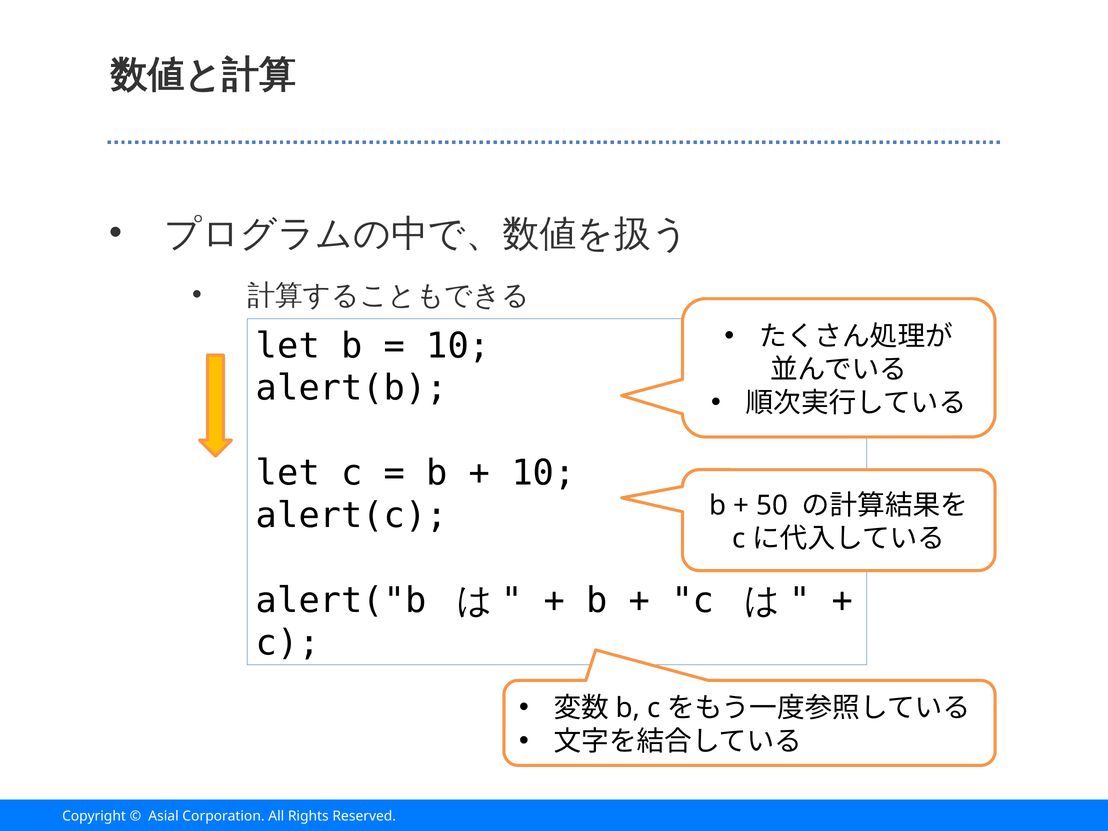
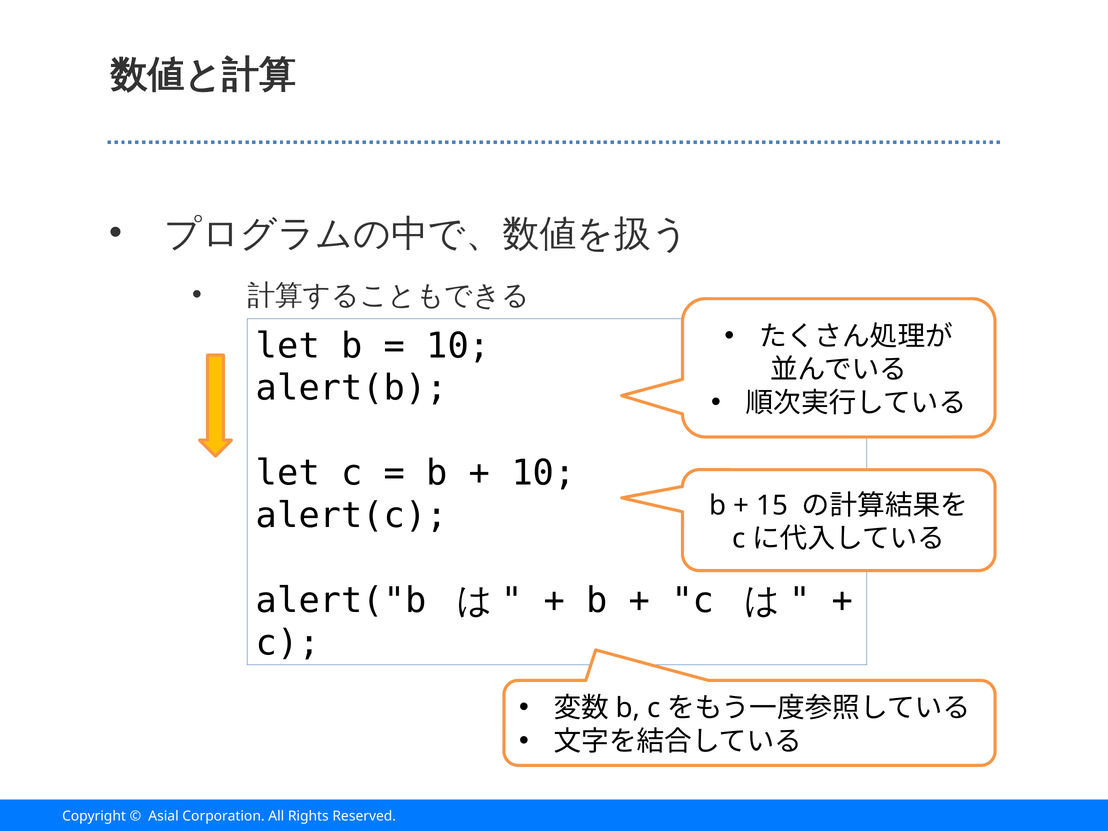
50: 50 -> 15
